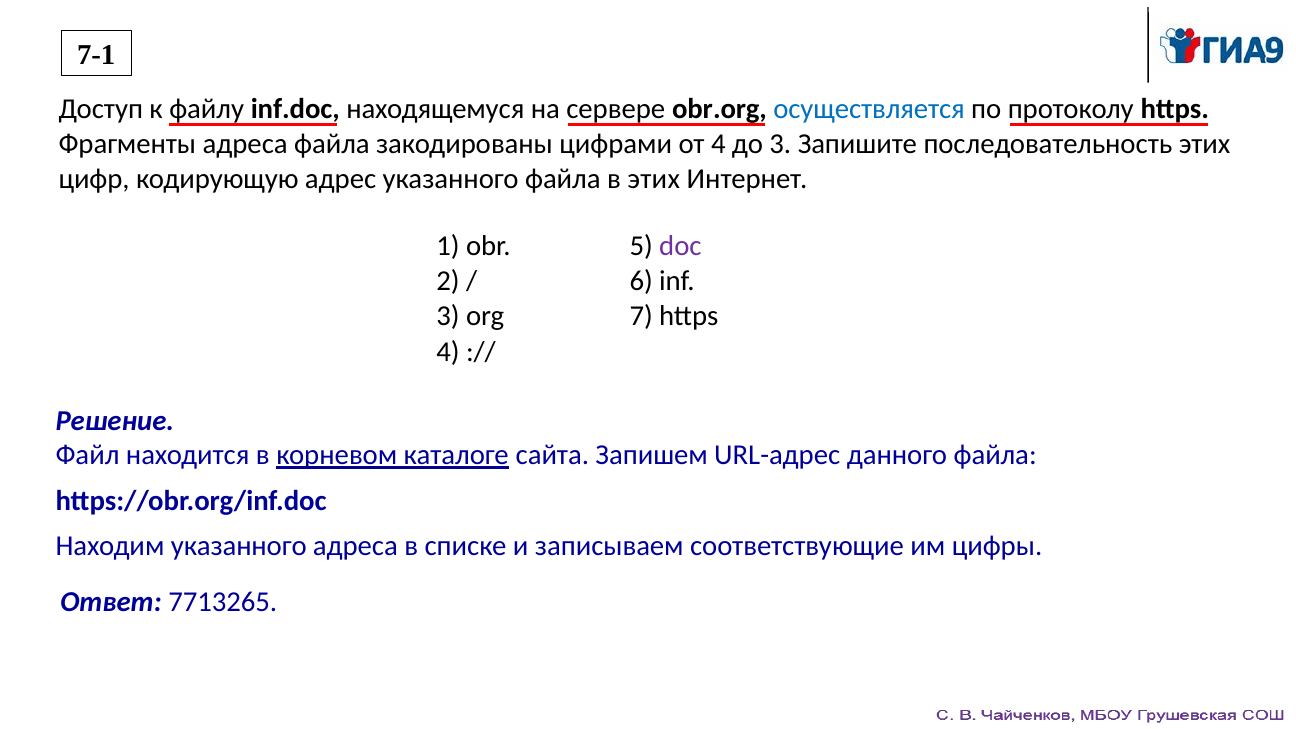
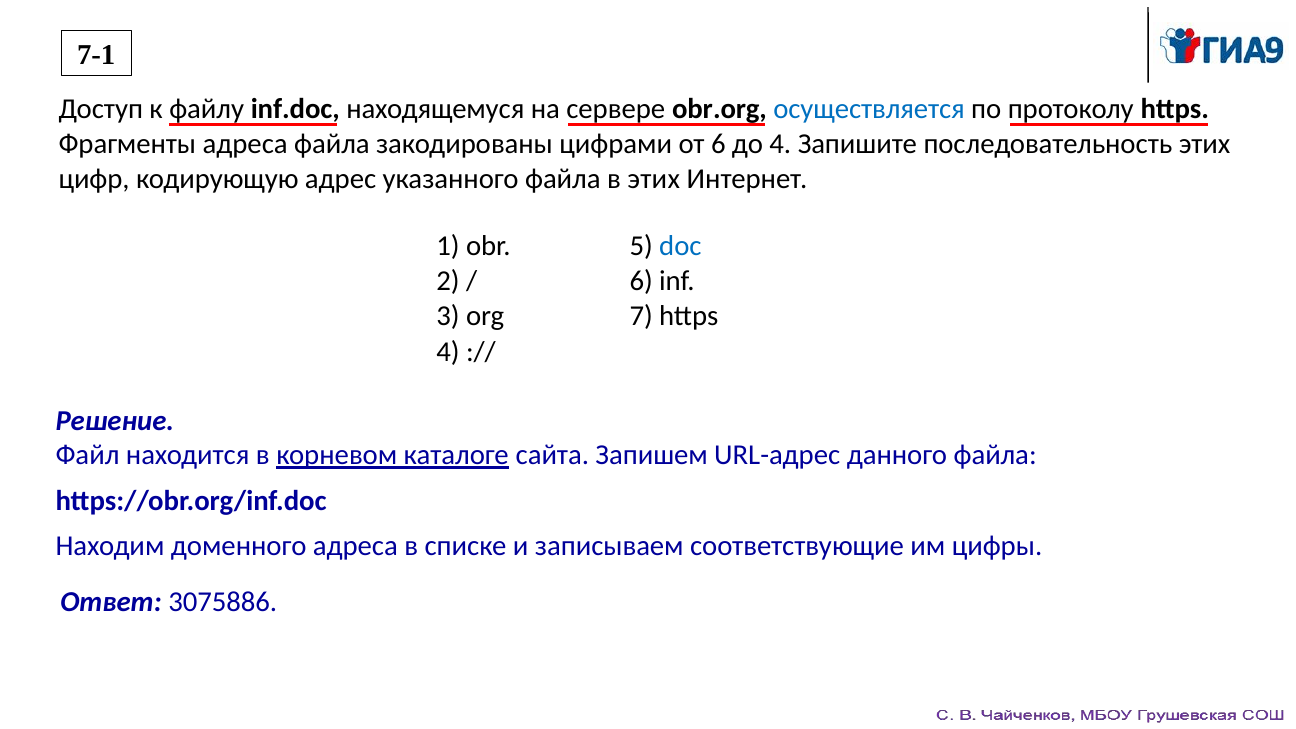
от 4: 4 -> 6
до 3: 3 -> 4
doc colour: purple -> blue
Находим указанного: указанного -> доменного
7713265: 7713265 -> 3075886
